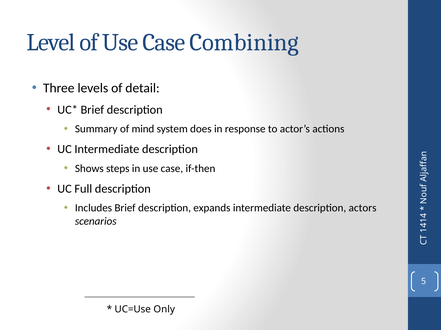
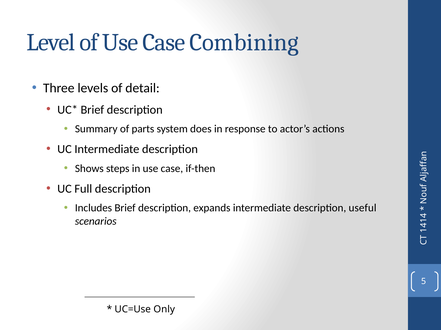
mind: mind -> parts
actors: actors -> useful
